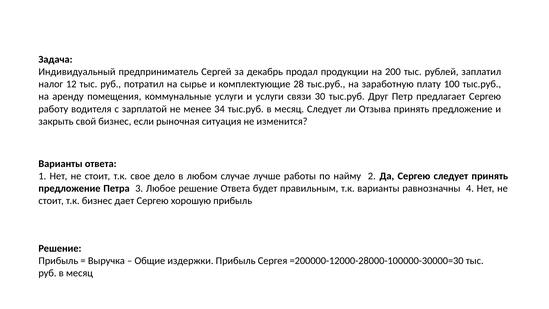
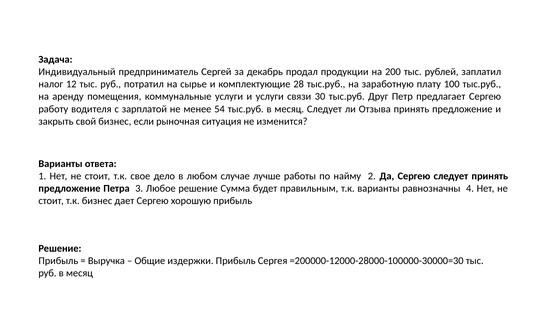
34: 34 -> 54
решение Ответа: Ответа -> Сумма
